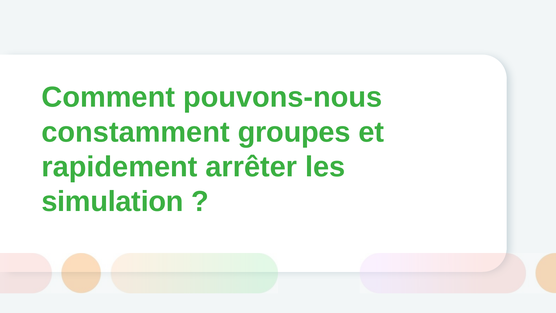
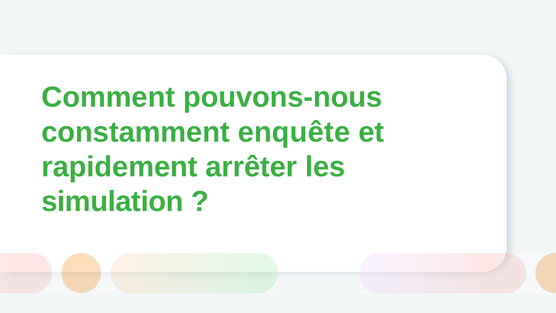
groupes: groupes -> enquête
